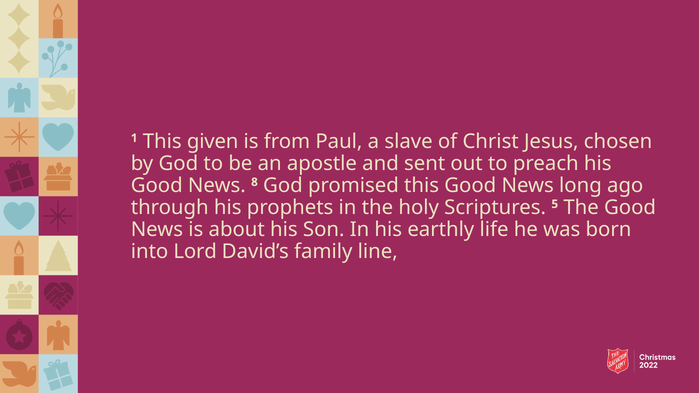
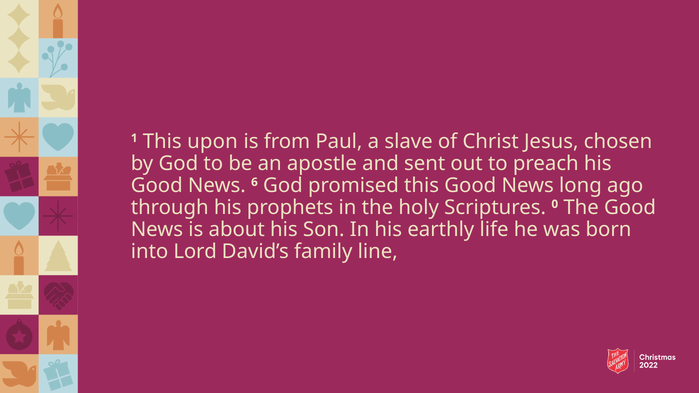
given: given -> upon
8: 8 -> 6
5: 5 -> 0
